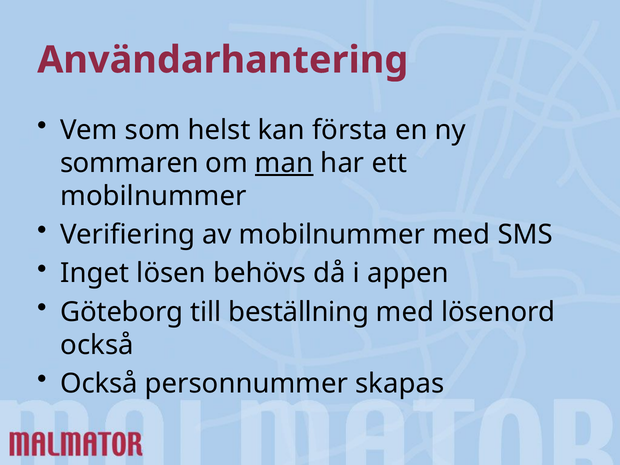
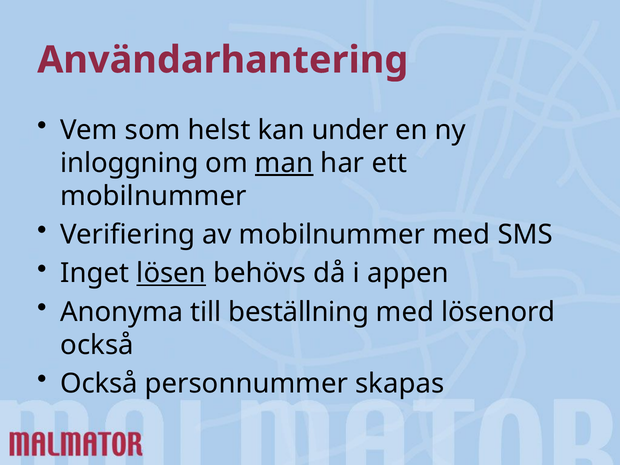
första: första -> under
sommaren: sommaren -> inloggning
lösen underline: none -> present
Göteborg: Göteborg -> Anonyma
